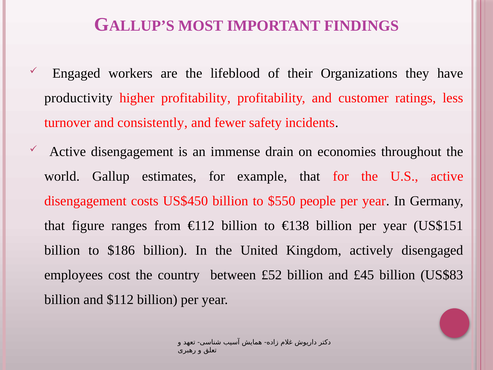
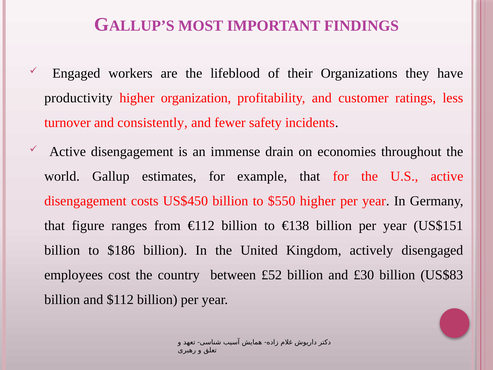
higher profitability: profitability -> organization
$550 people: people -> higher
£45: £45 -> £30
